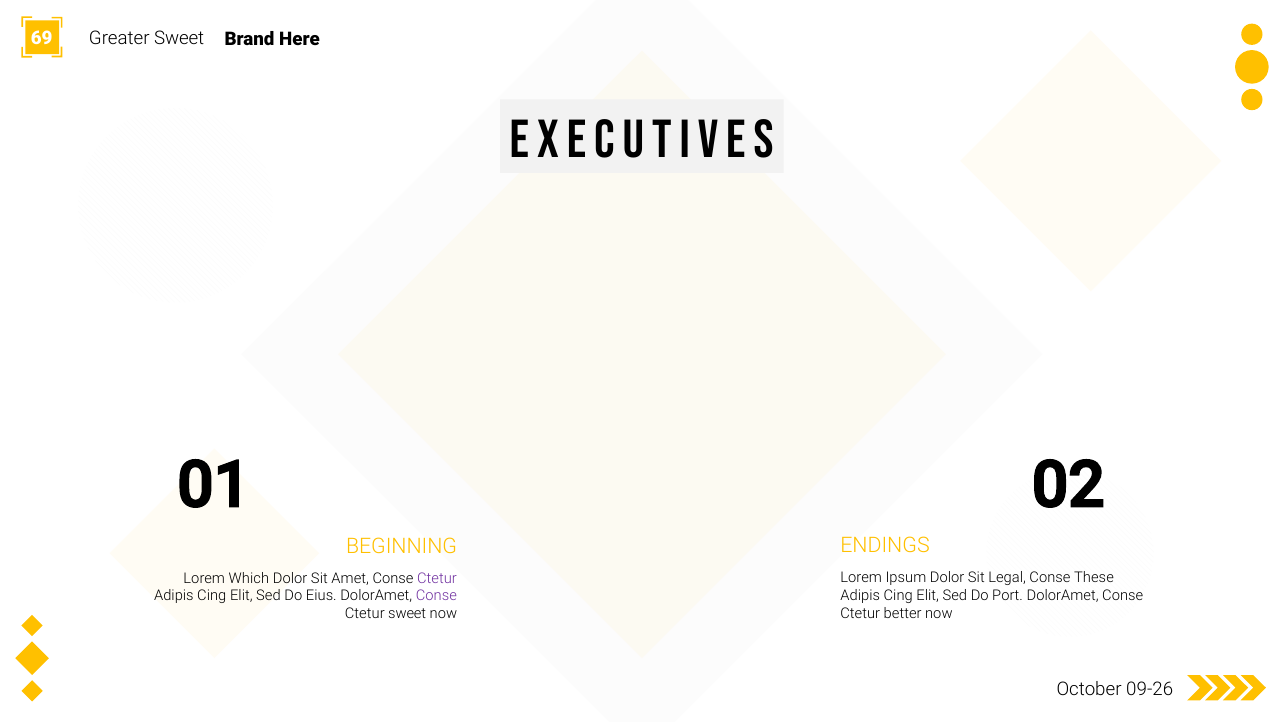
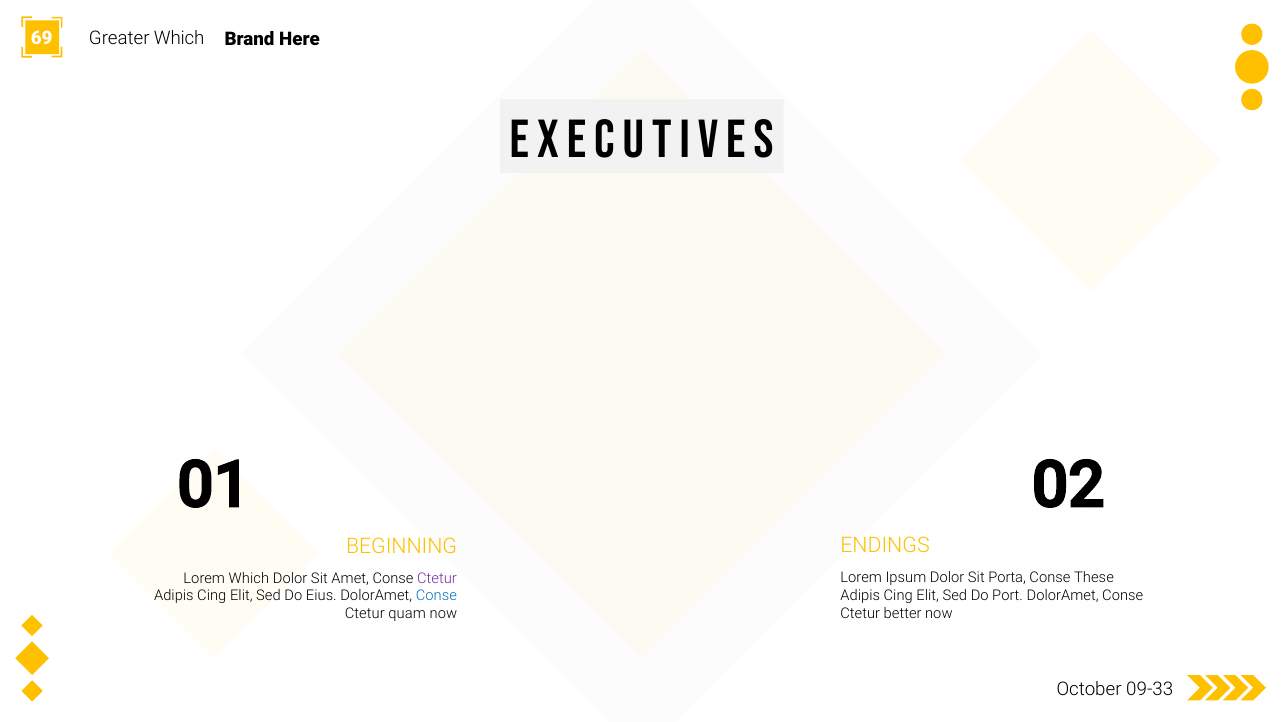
Greater Sweet: Sweet -> Which
Legal: Legal -> Porta
Conse at (436, 596) colour: purple -> blue
Ctetur sweet: sweet -> quam
09-26: 09-26 -> 09-33
